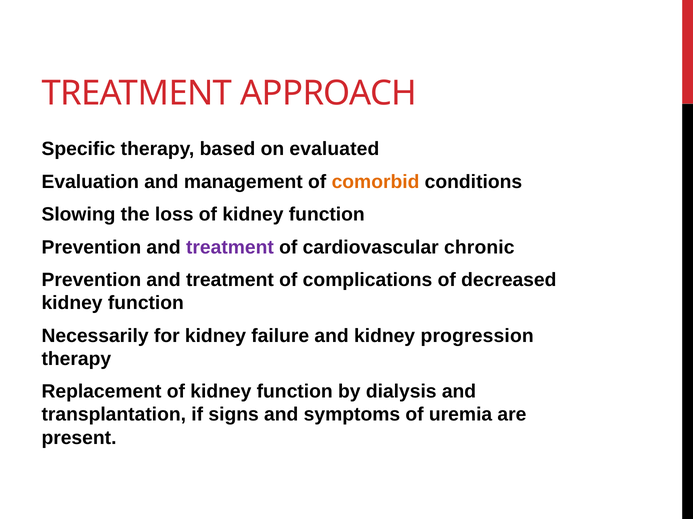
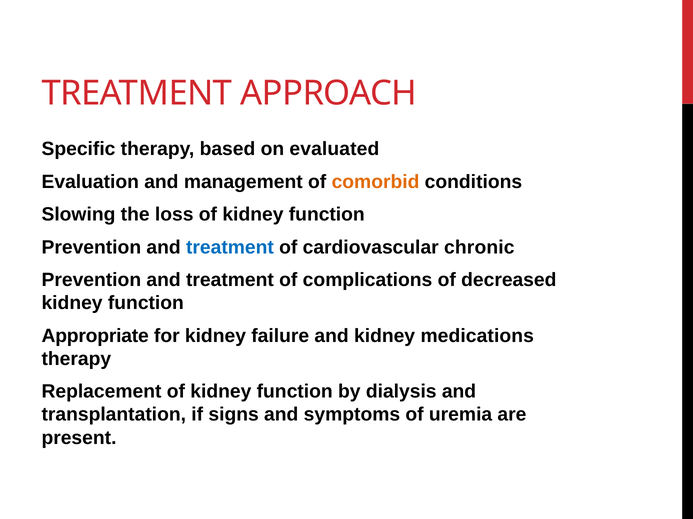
treatment at (230, 248) colour: purple -> blue
Necessarily: Necessarily -> Appropriate
progression: progression -> medications
